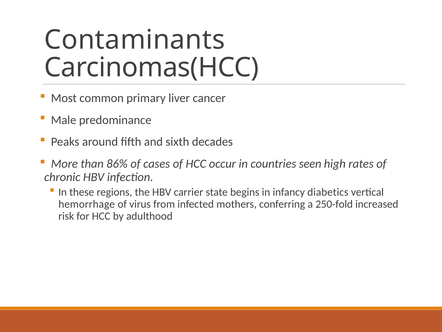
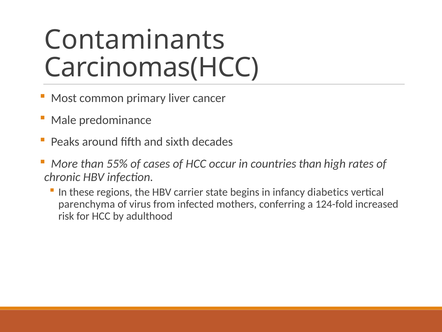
86%: 86% -> 55%
countries seen: seen -> than
hemorrhage: hemorrhage -> parenchyma
250-fold: 250-fold -> 124-fold
